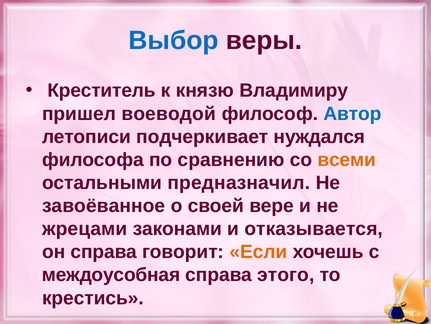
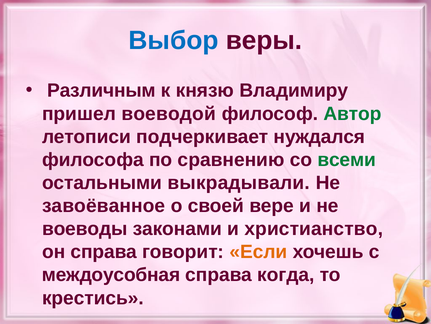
Креститель: Креститель -> Различным
Автор colour: blue -> green
всеми colour: orange -> green
предназначил: предназначил -> выкрадывали
жрецами: жрецами -> воеводы
отказывается: отказывается -> христианство
этого: этого -> когда
